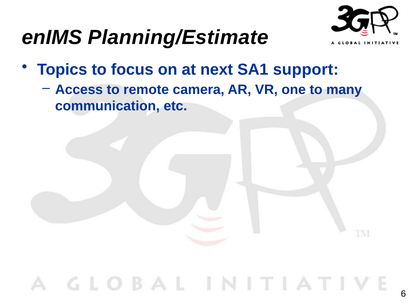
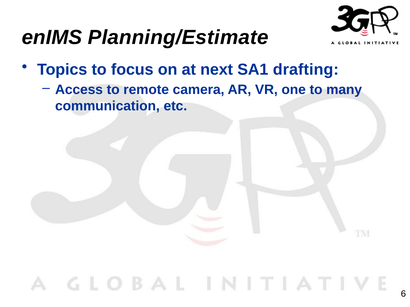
support: support -> drafting
